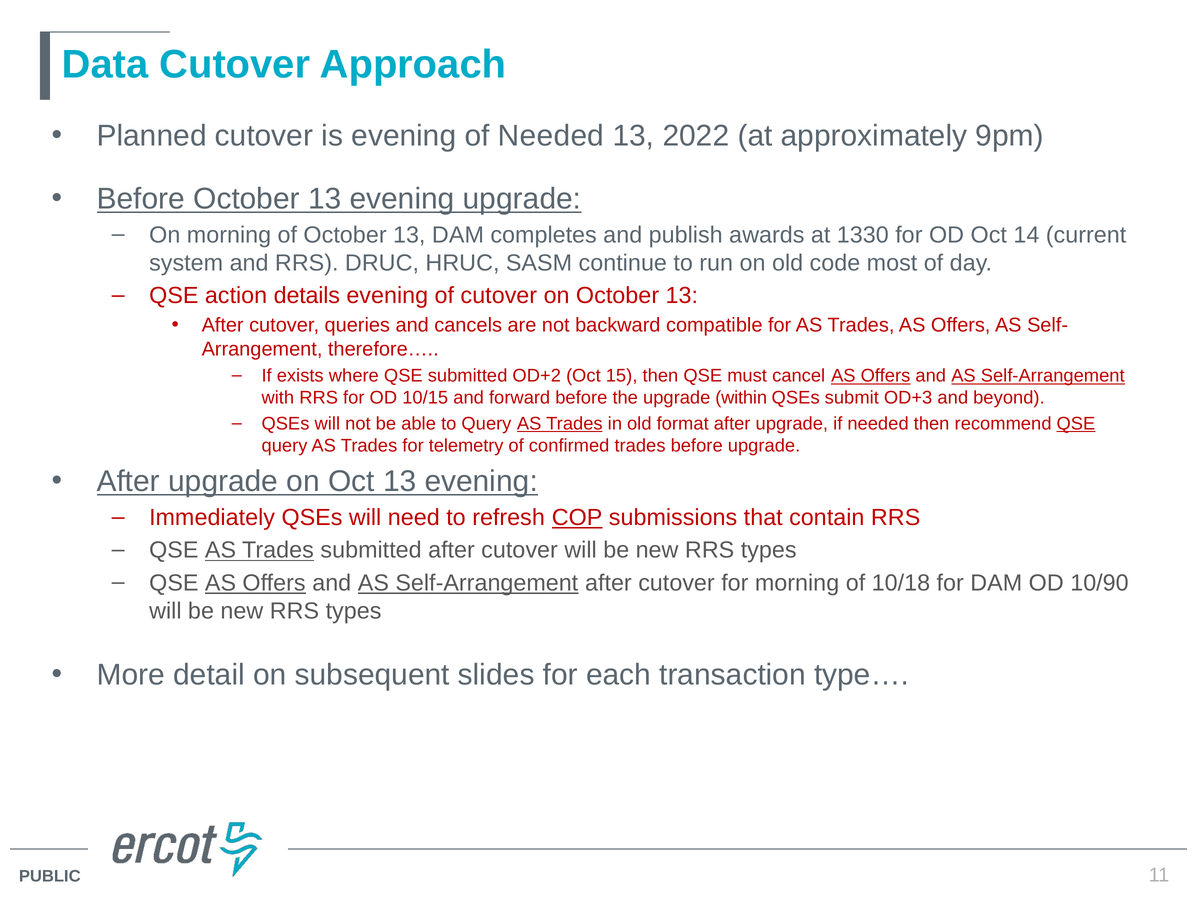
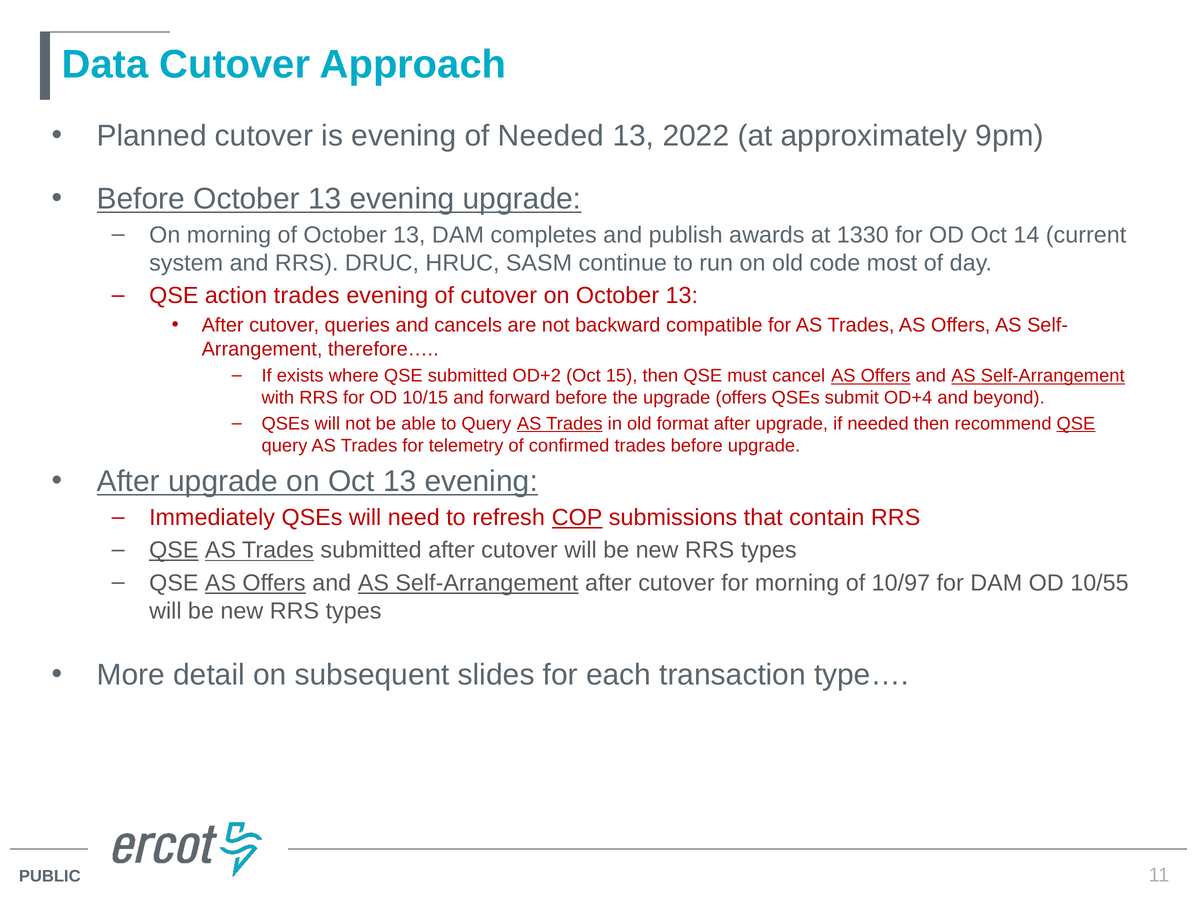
action details: details -> trades
upgrade within: within -> offers
OD+3: OD+3 -> OD+4
QSE at (174, 550) underline: none -> present
10/18: 10/18 -> 10/97
10/90: 10/90 -> 10/55
